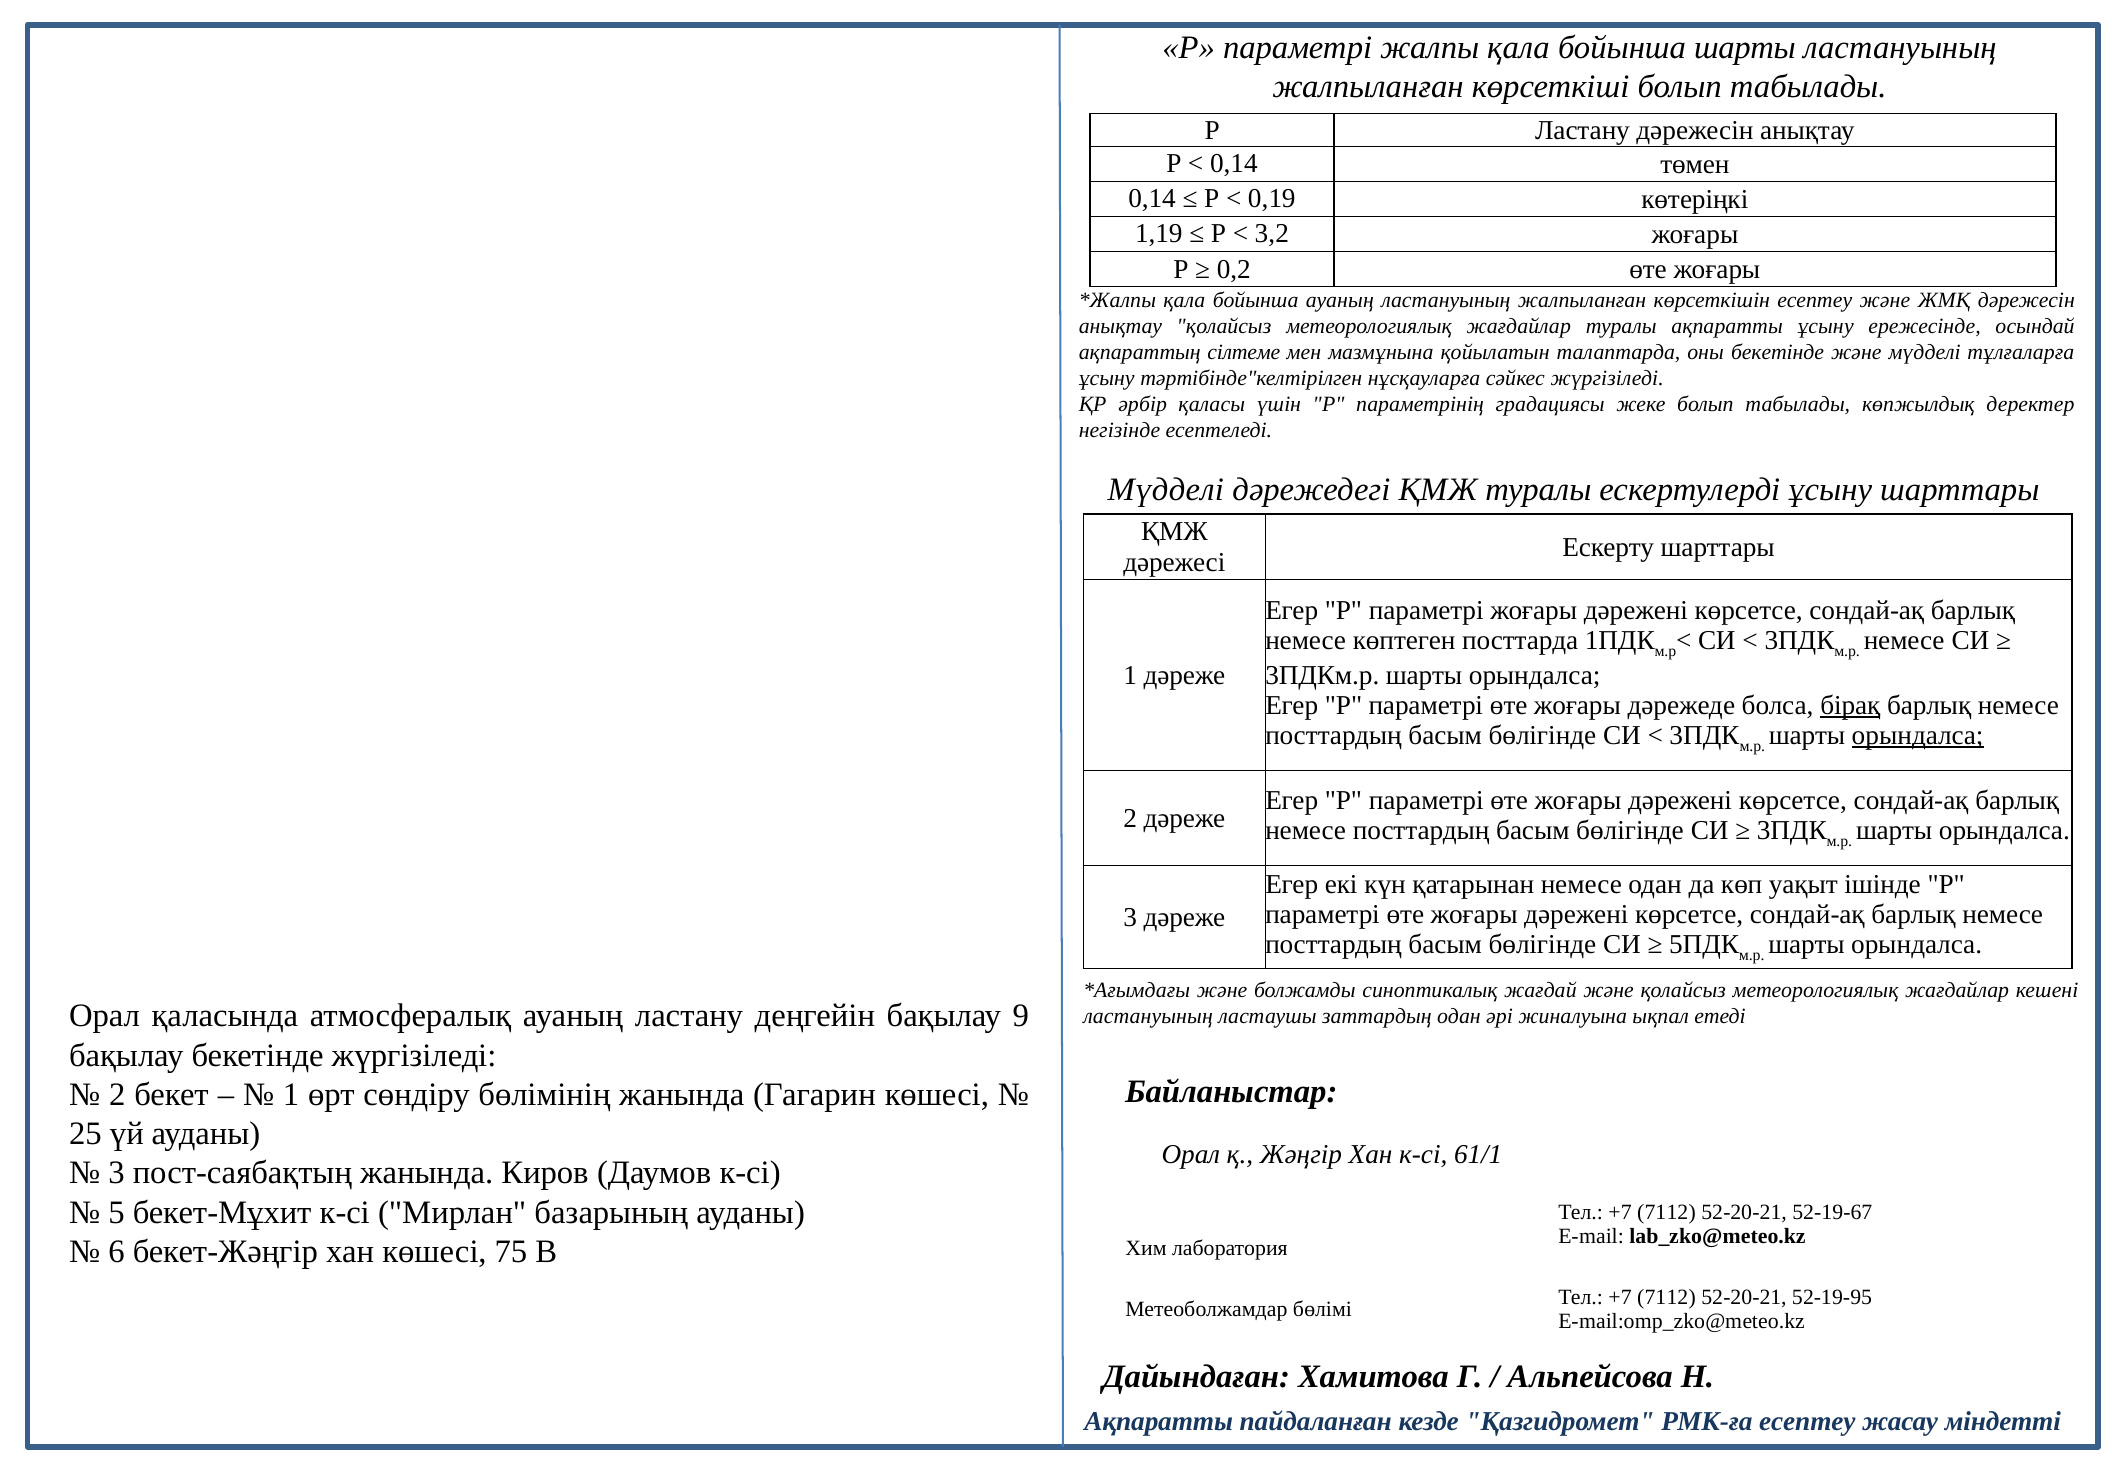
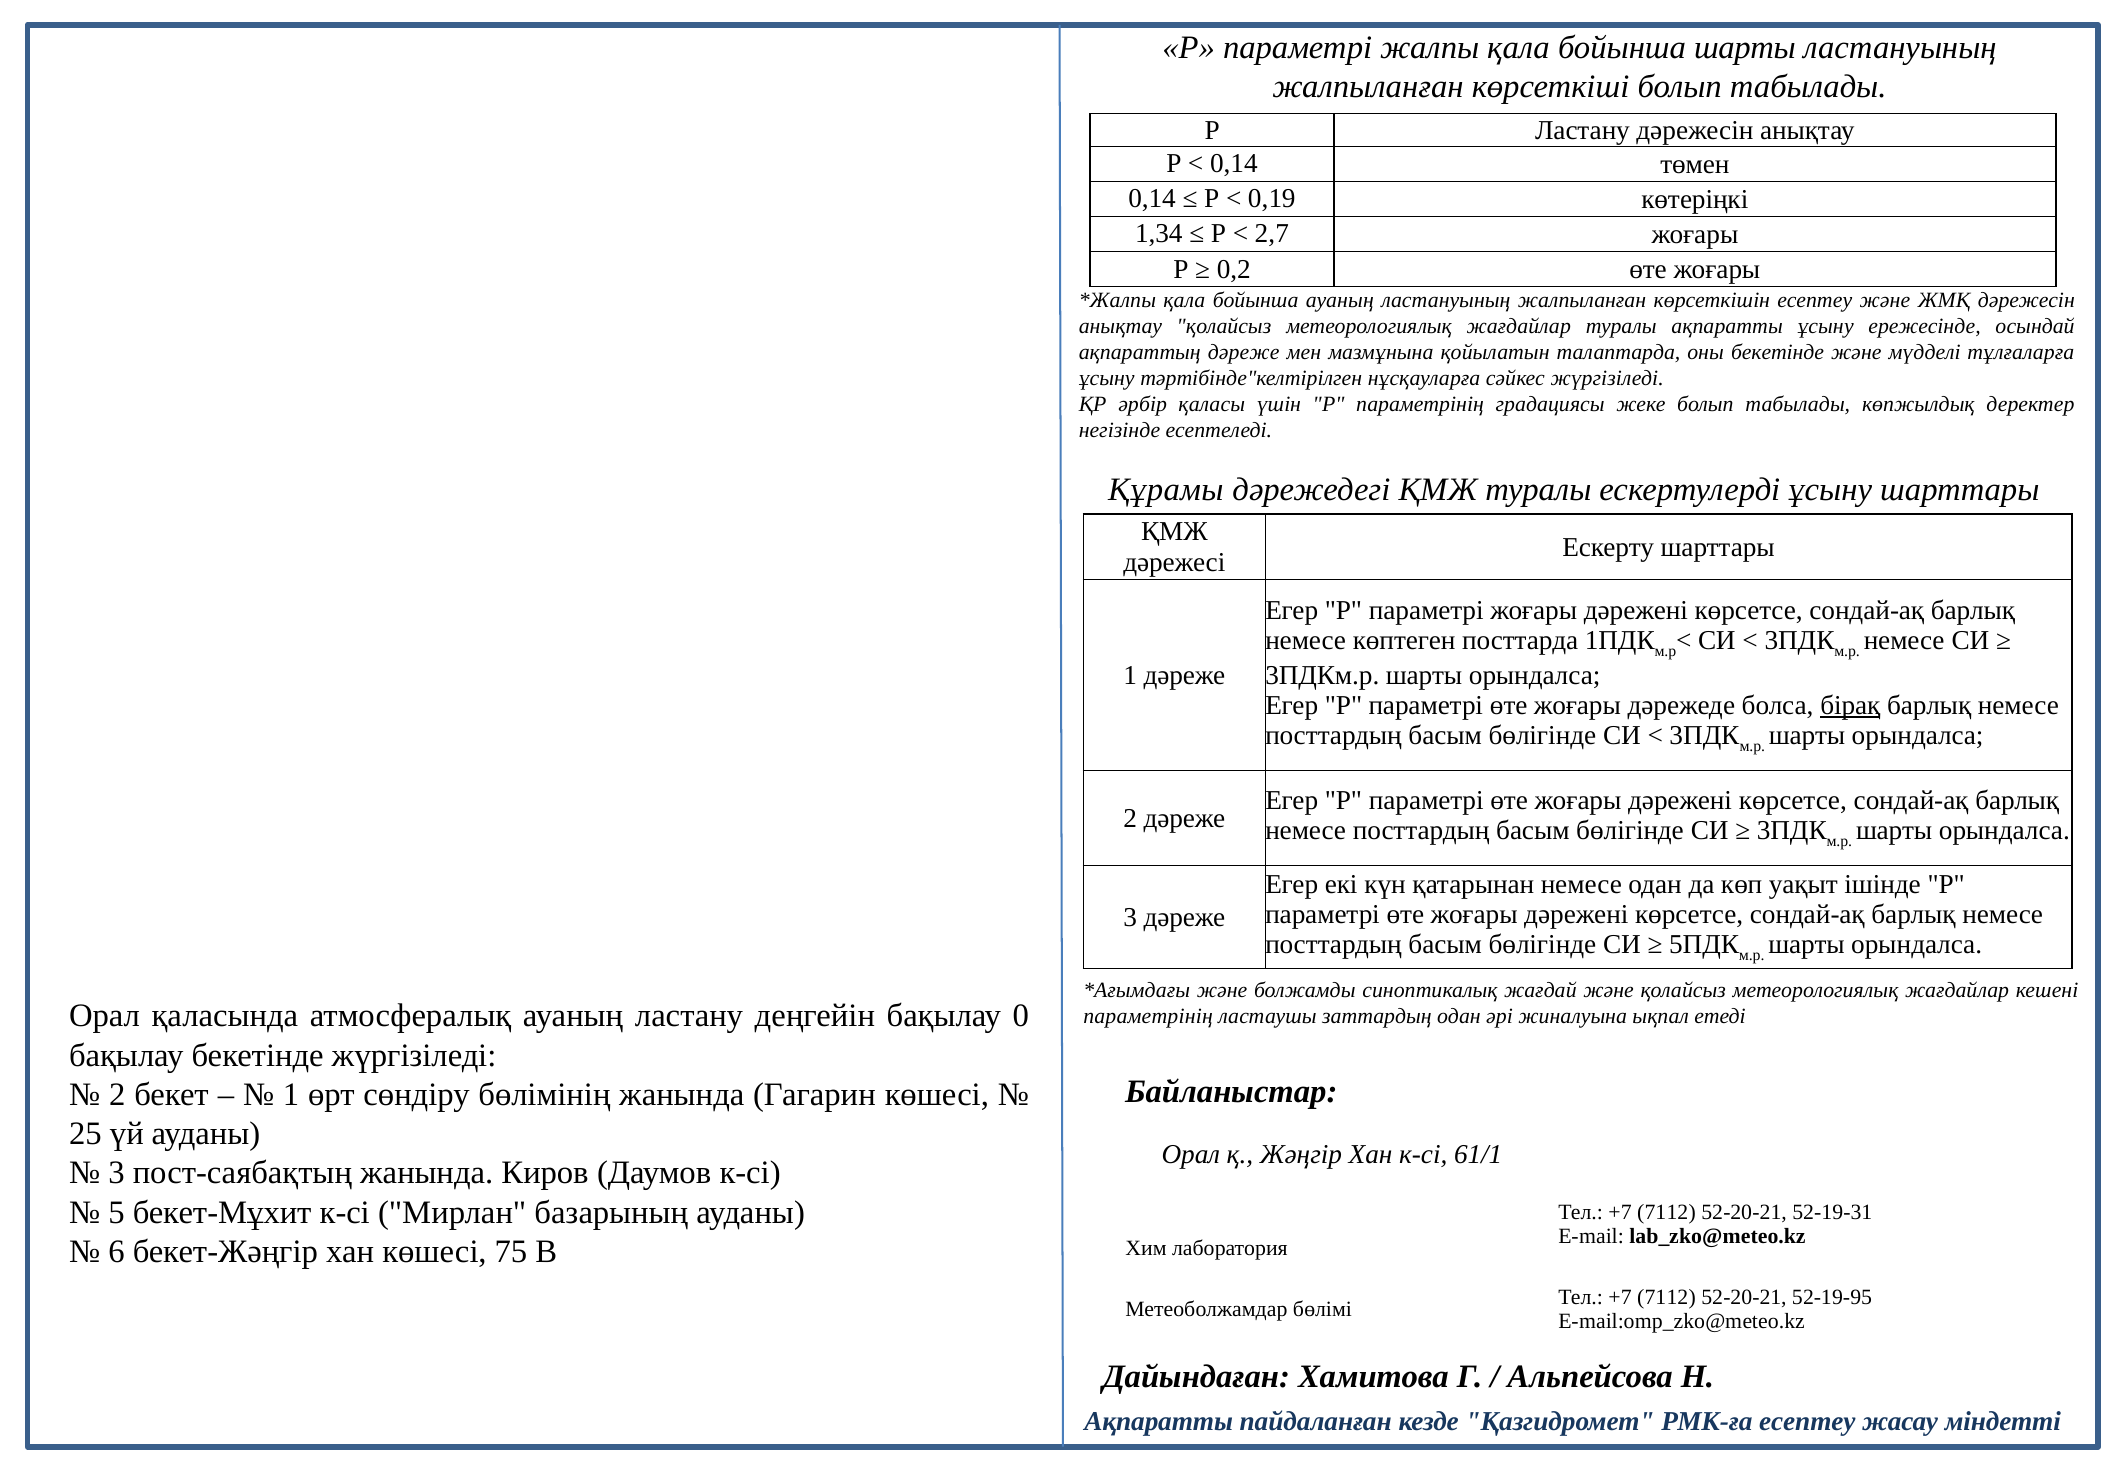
1,19: 1,19 -> 1,34
3,2: 3,2 -> 2,7
ақпараттың сілтеме: сілтеме -> дәреже
Мүдделі at (1166, 489): Мүдделі -> Құрамы
орындалса at (1918, 735) underline: present -> none
9: 9 -> 0
ластануының at (1148, 1016): ластануының -> параметрінің
52-19-67: 52-19-67 -> 52-19-31
